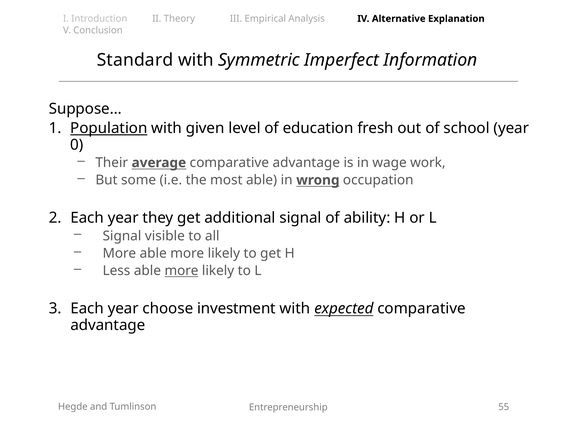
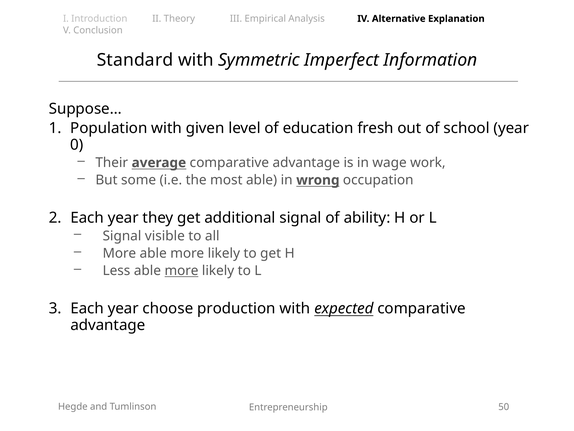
Population underline: present -> none
investment: investment -> production
55: 55 -> 50
